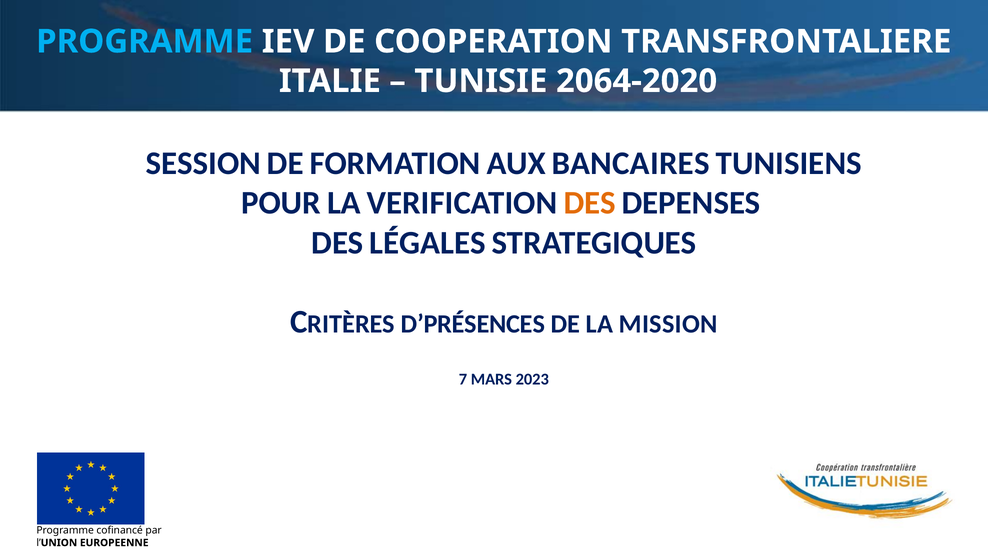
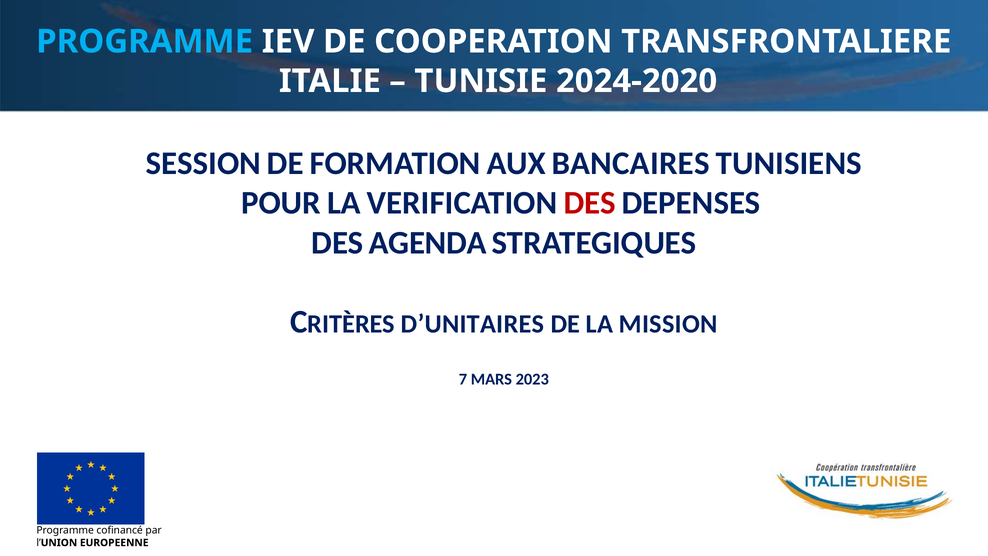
2064-2020: 2064-2020 -> 2024-2020
DES at (590, 203) colour: orange -> red
LÉGALES: LÉGALES -> AGENDA
D’PRÉSENCES: D’PRÉSENCES -> D’UNITAIRES
